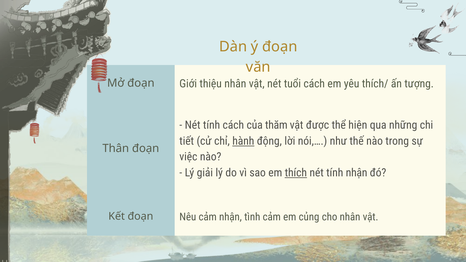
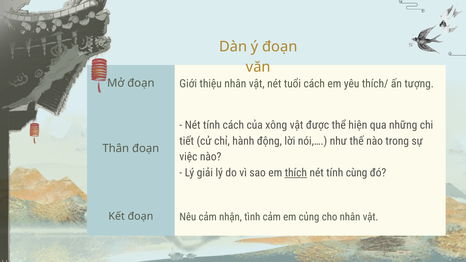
thăm: thăm -> xông
hành underline: present -> none
tính nhận: nhận -> cùng
